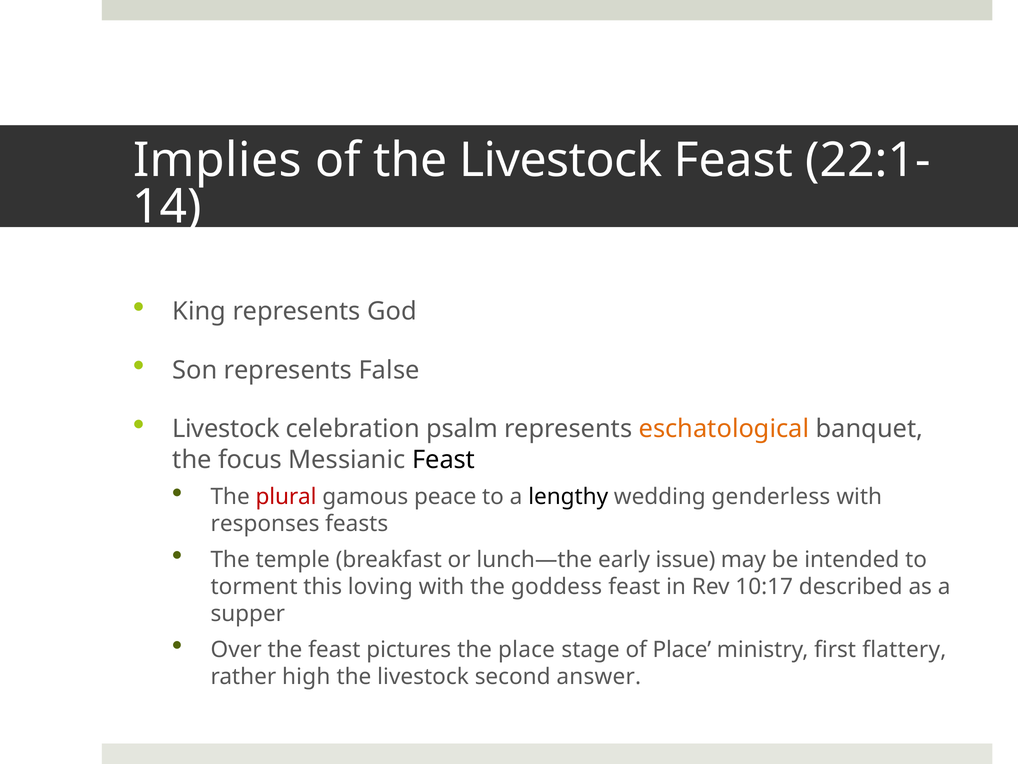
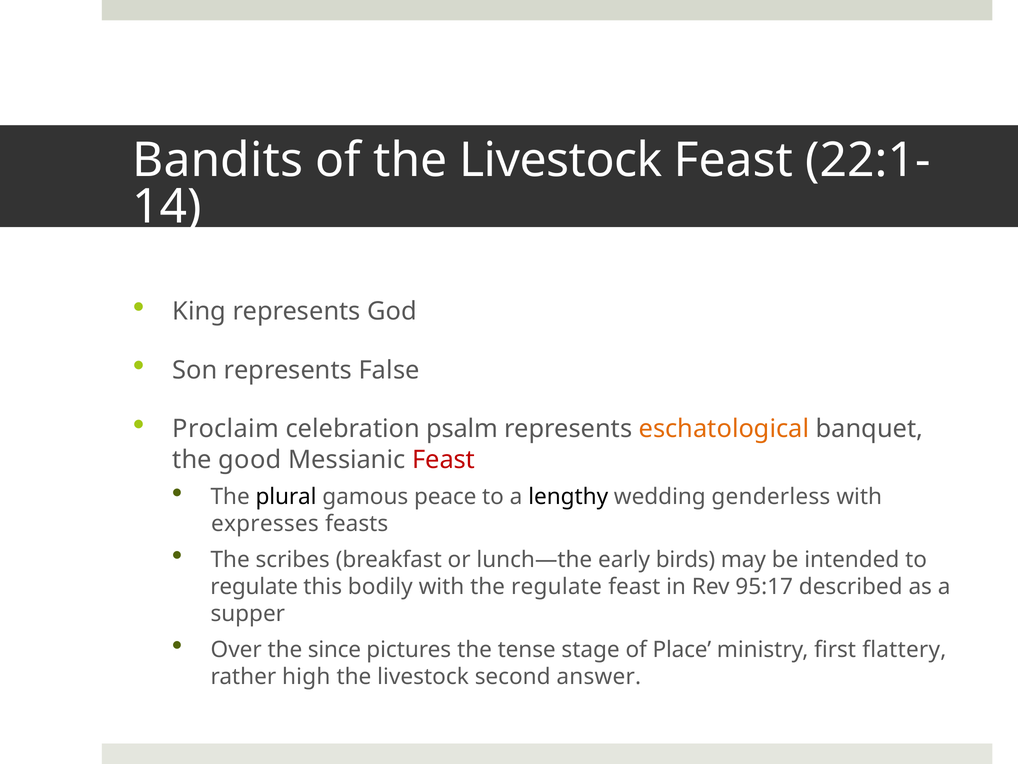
Implies: Implies -> Bandits
Livestock at (226, 429): Livestock -> Proclaim
focus: focus -> good
Feast at (444, 459) colour: black -> red
plural colour: red -> black
responses: responses -> expresses
temple: temple -> scribes
issue: issue -> birds
torment at (254, 586): torment -> regulate
loving: loving -> bodily
the goddess: goddess -> regulate
10:17: 10:17 -> 95:17
the feast: feast -> since
the place: place -> tense
